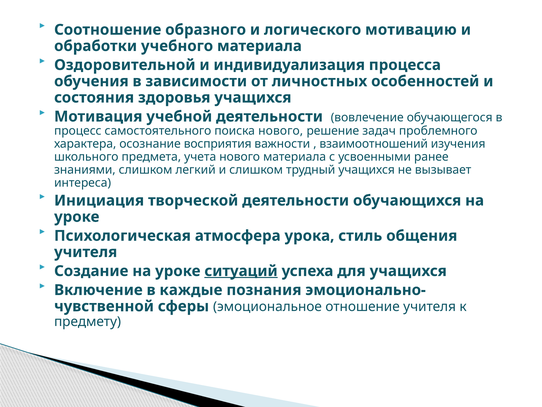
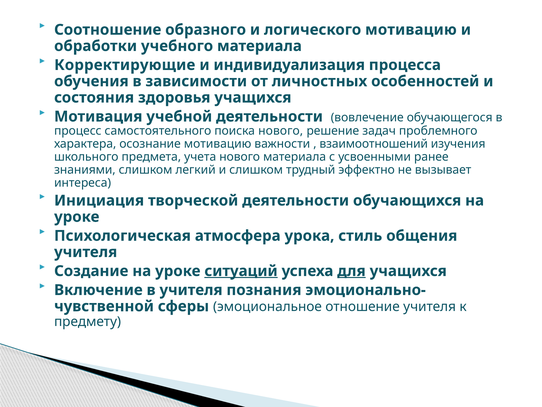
Оздоровительной: Оздоровительной -> Корректирующие
осознание восприятия: восприятия -> мотивацию
трудный учащихся: учащихся -> эффектно
для underline: none -> present
в каждые: каждые -> учителя
